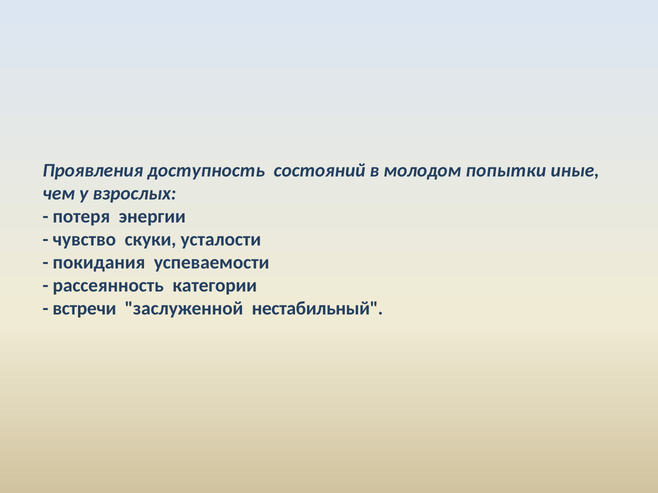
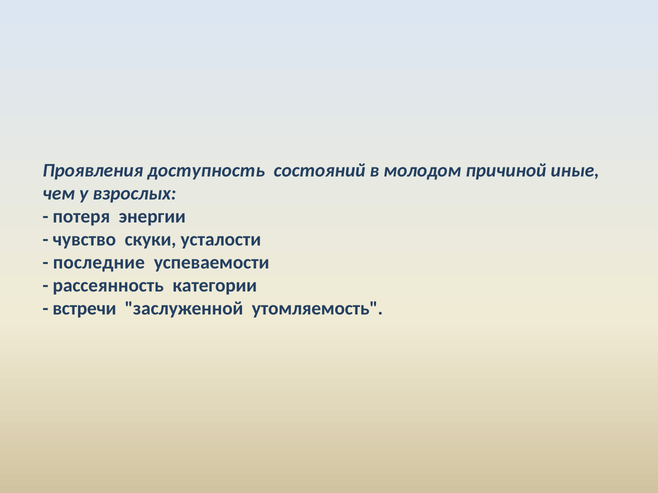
попытки: попытки -> причиной
покидания: покидания -> последние
нестабильный: нестабильный -> утомляемость
